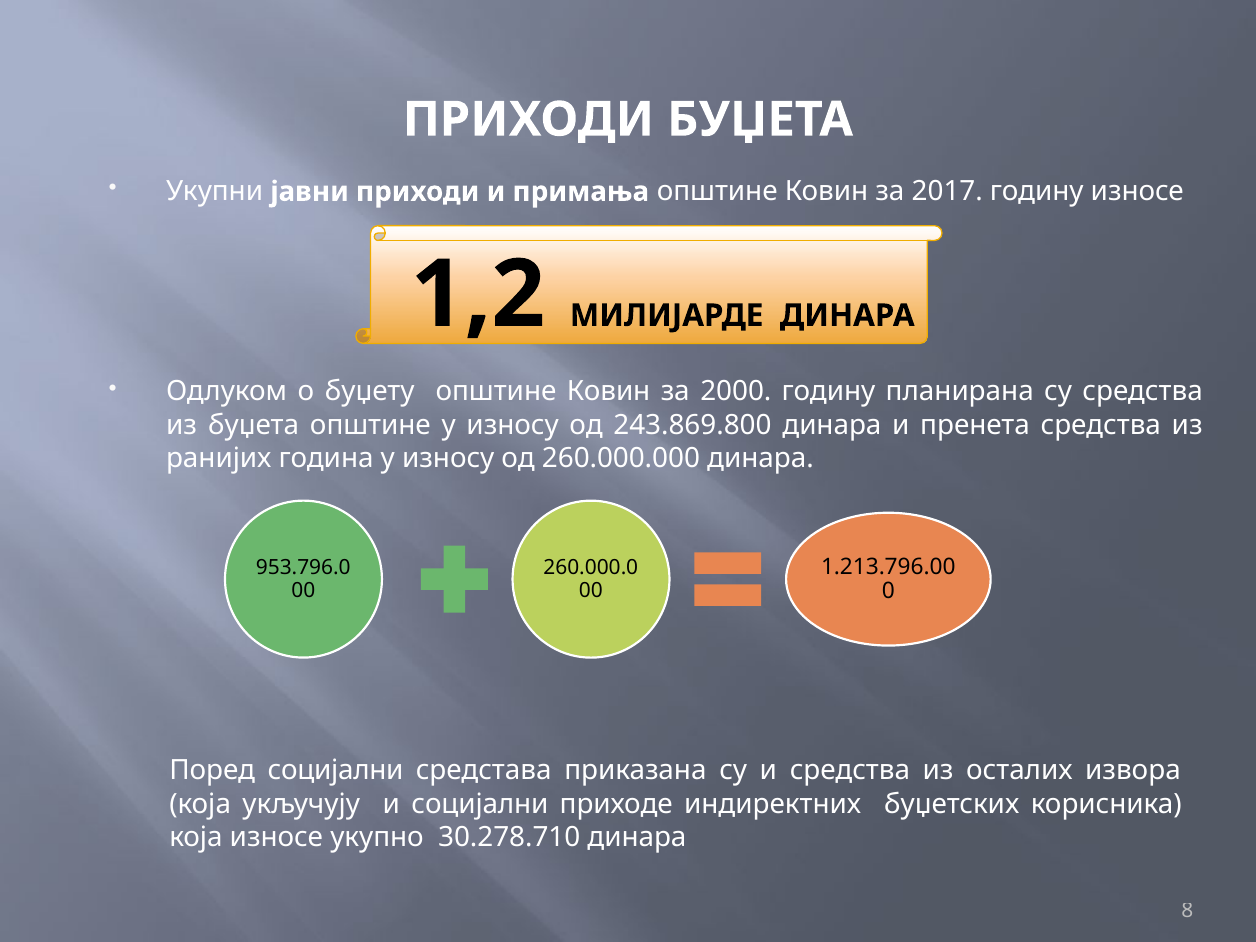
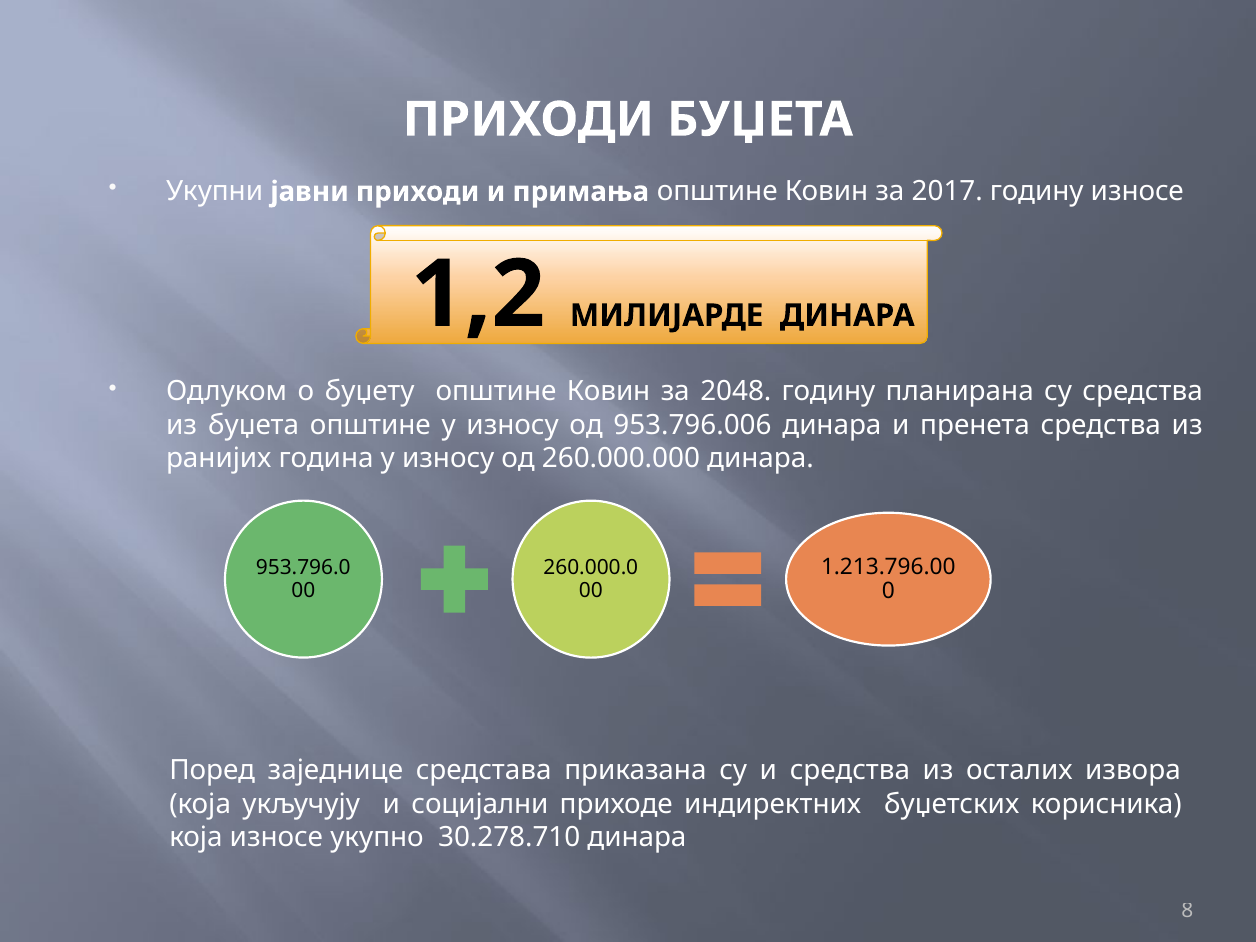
2000: 2000 -> 2048
243.869.800: 243.869.800 -> 953.796.006
Поред социјални: социјални -> заједнице
